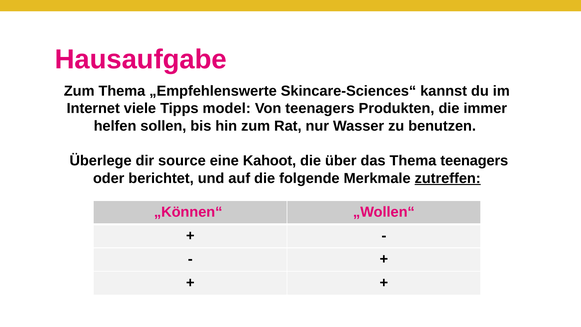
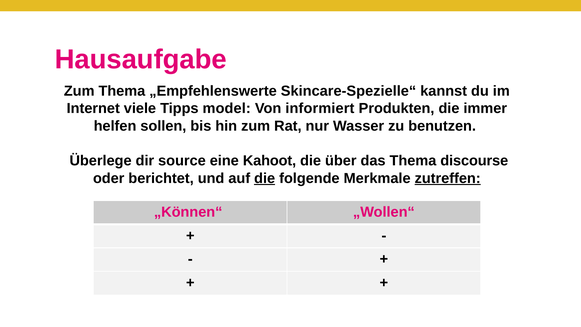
Skincare-Sciences“: Skincare-Sciences“ -> Skincare-Spezielle“
Von teenagers: teenagers -> informiert
Thema teenagers: teenagers -> discourse
die at (265, 178) underline: none -> present
